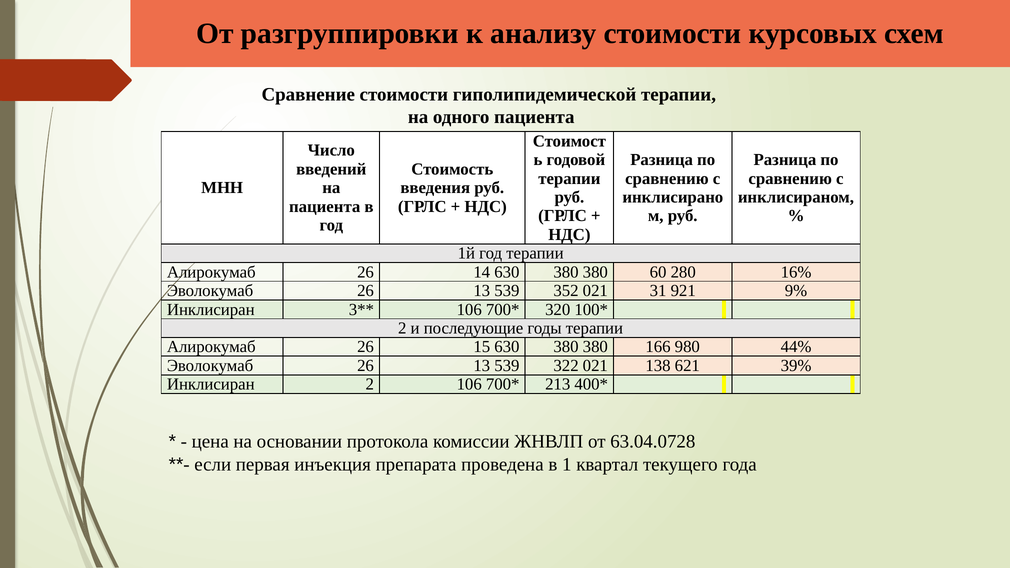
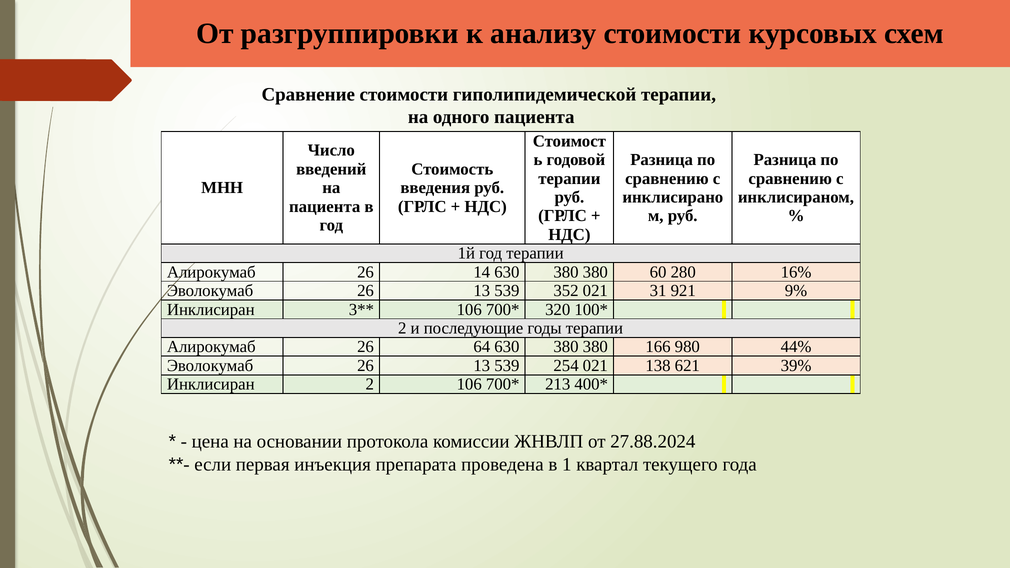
15: 15 -> 64
322: 322 -> 254
63.04.0728: 63.04.0728 -> 27.88.2024
